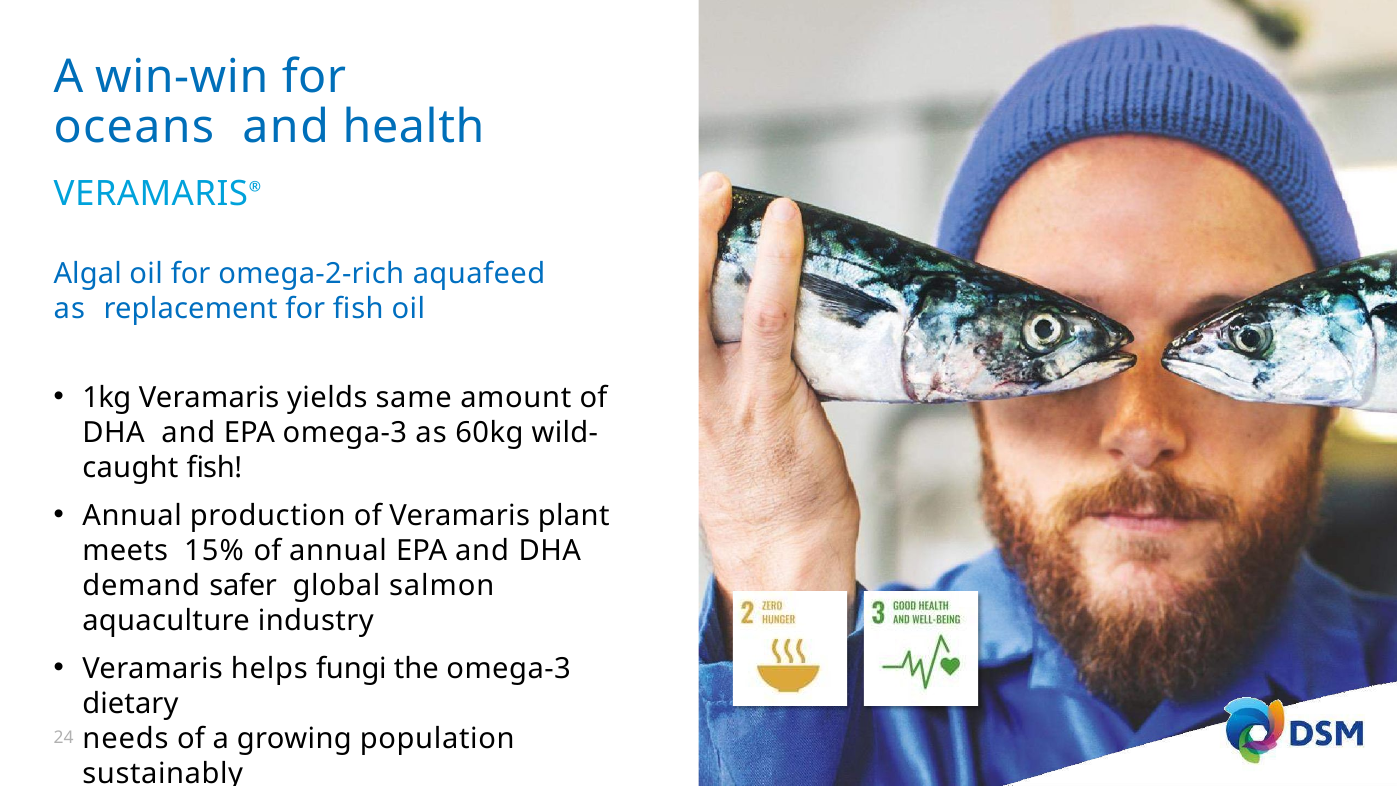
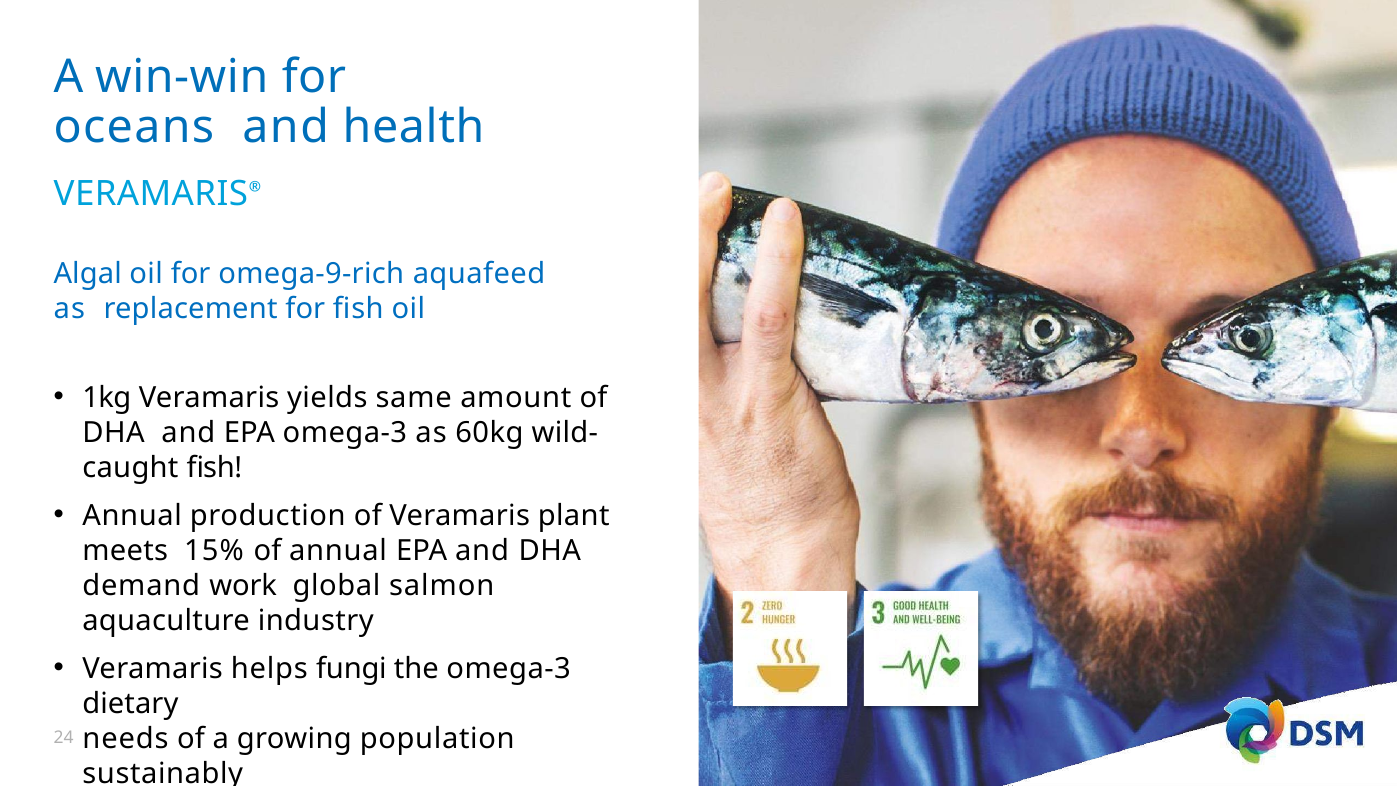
omega-2-rich: omega-2-rich -> omega-9-rich
safer: safer -> work
